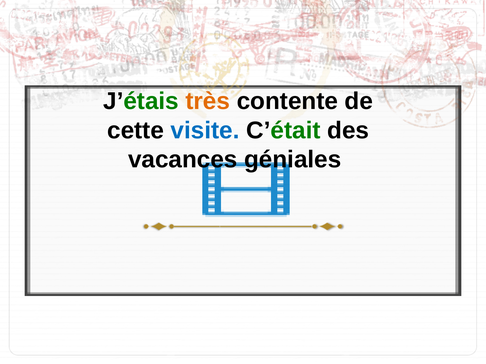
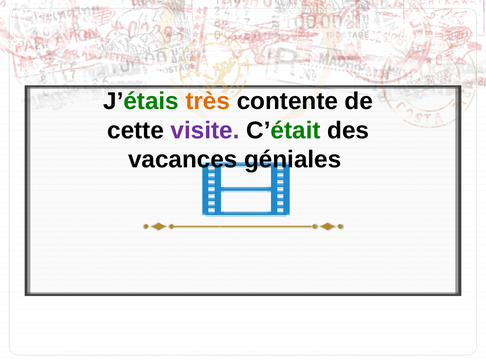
visite colour: blue -> purple
